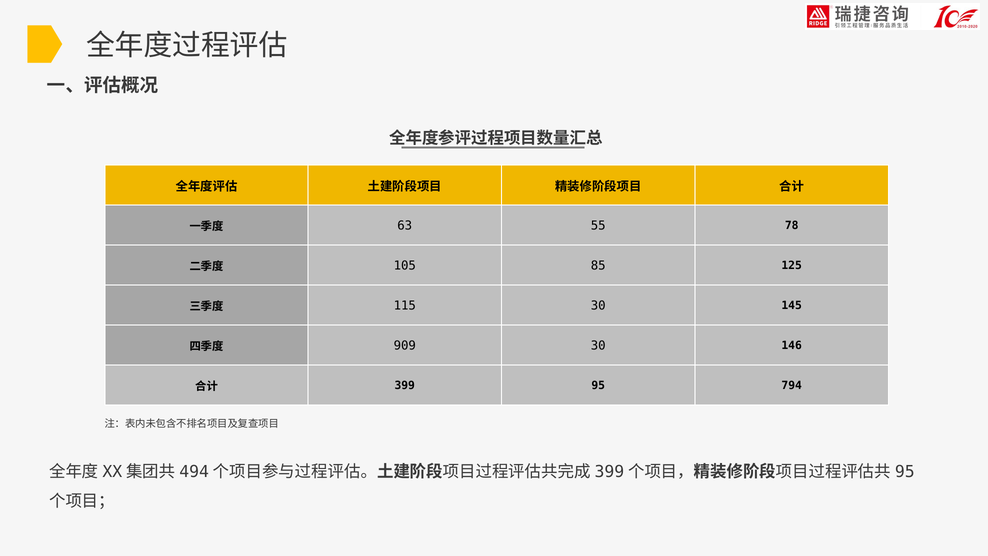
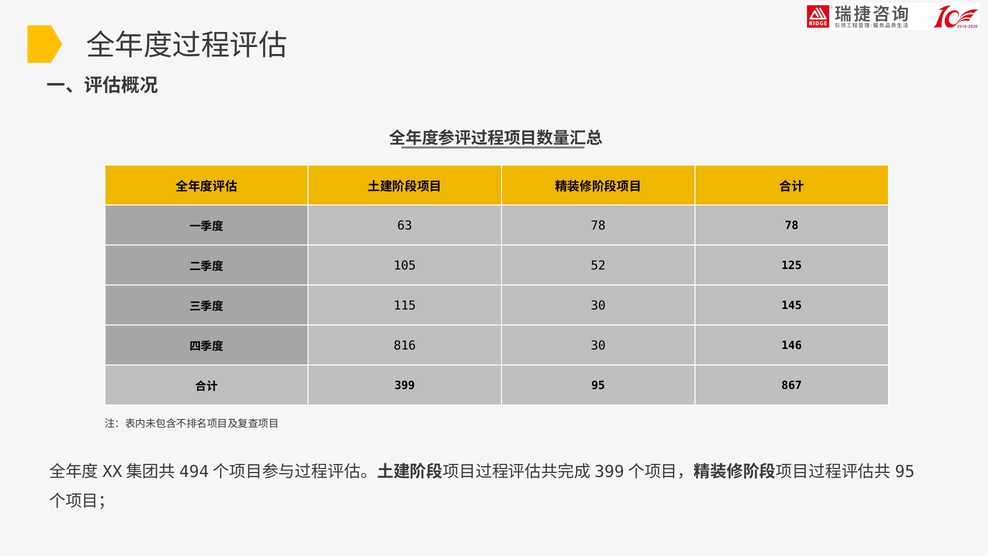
63 55: 55 -> 78
85: 85 -> 52
909: 909 -> 816
794: 794 -> 867
